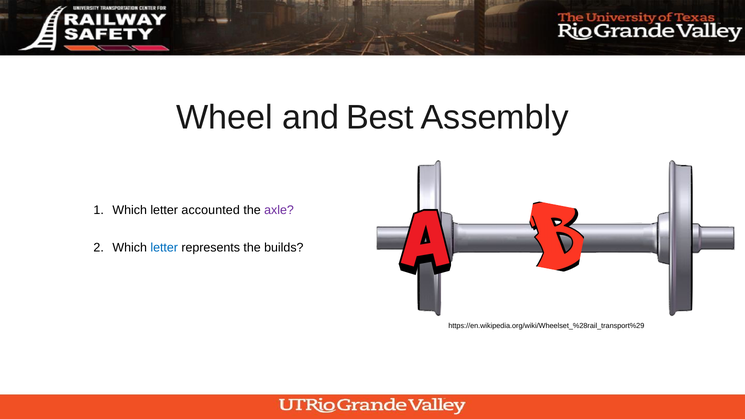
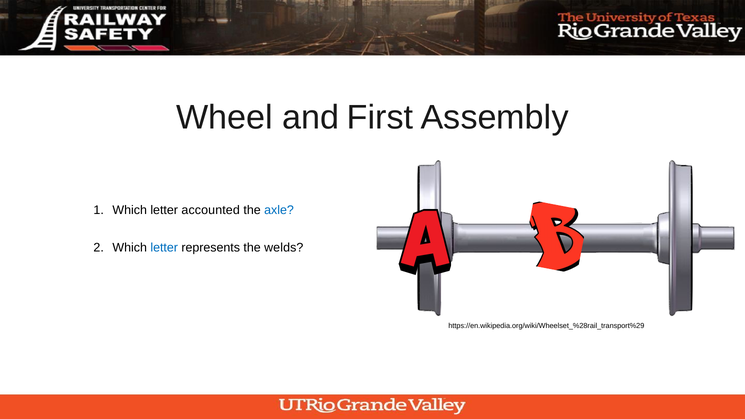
Best: Best -> First
axle colour: purple -> blue
builds: builds -> welds
